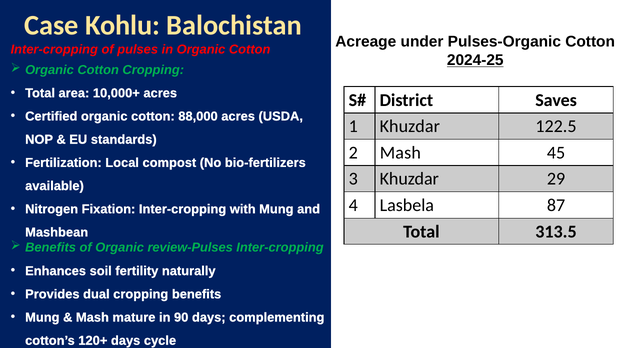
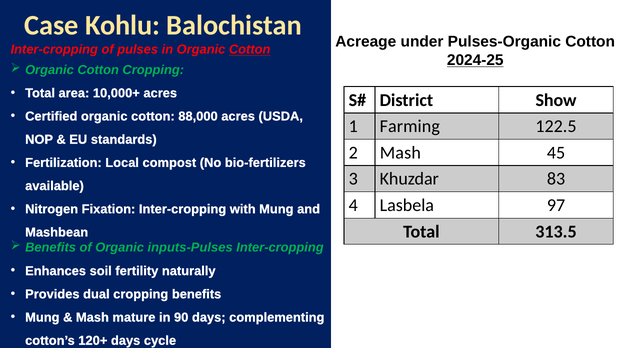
Cotton at (250, 50) underline: none -> present
Saves: Saves -> Show
1 Khuzdar: Khuzdar -> Farming
29: 29 -> 83
87: 87 -> 97
review-Pulses: review-Pulses -> inputs-Pulses
